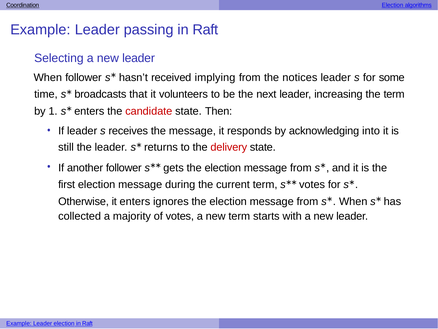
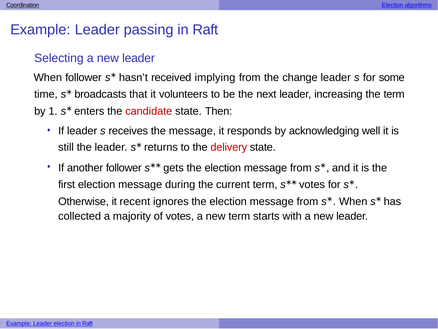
notices: notices -> change
into: into -> well
it enters: enters -> recent
